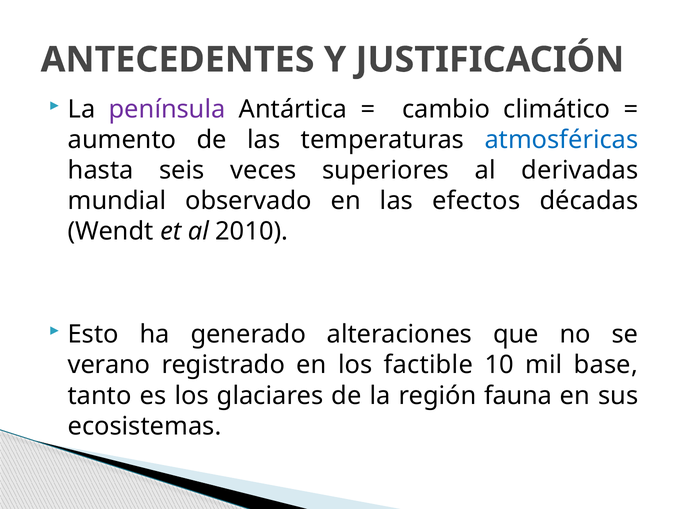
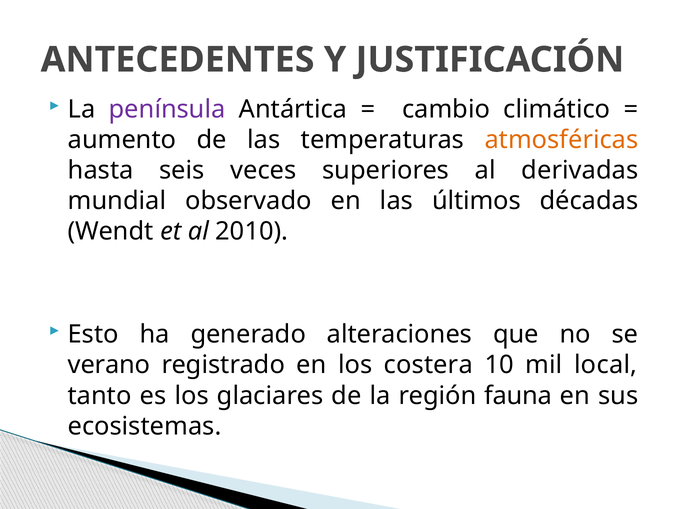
atmosféricas colour: blue -> orange
efectos: efectos -> últimos
factible: factible -> costera
base: base -> local
